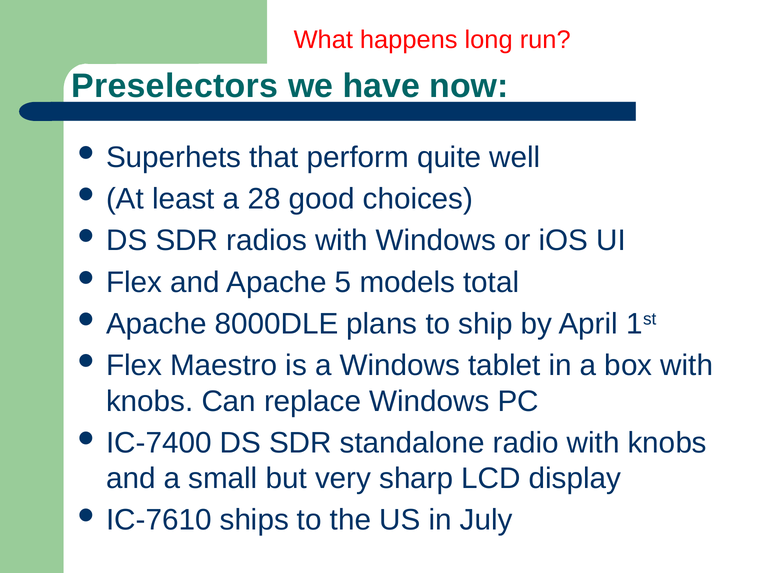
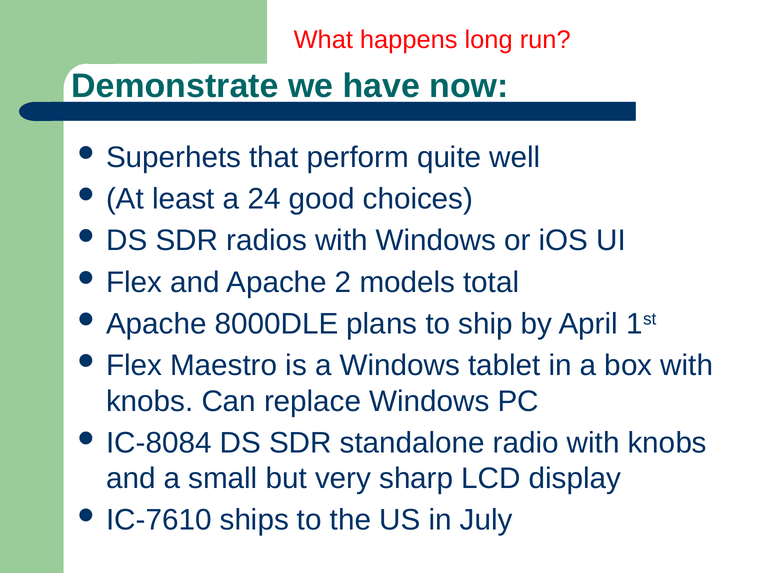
Preselectors: Preselectors -> Demonstrate
28: 28 -> 24
5: 5 -> 2
IC-7400: IC-7400 -> IC-8084
